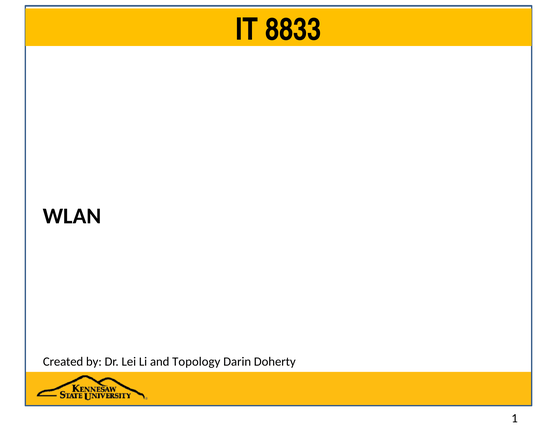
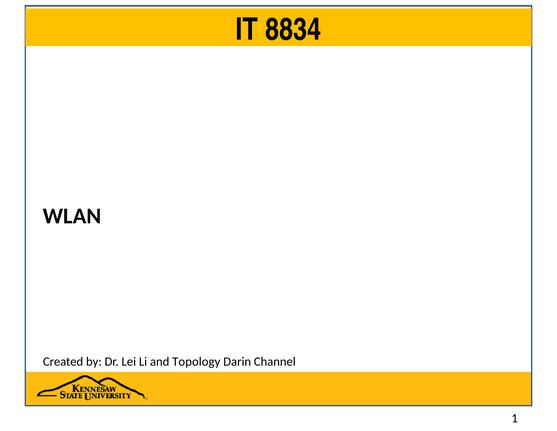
8833: 8833 -> 8834
Doherty: Doherty -> Channel
